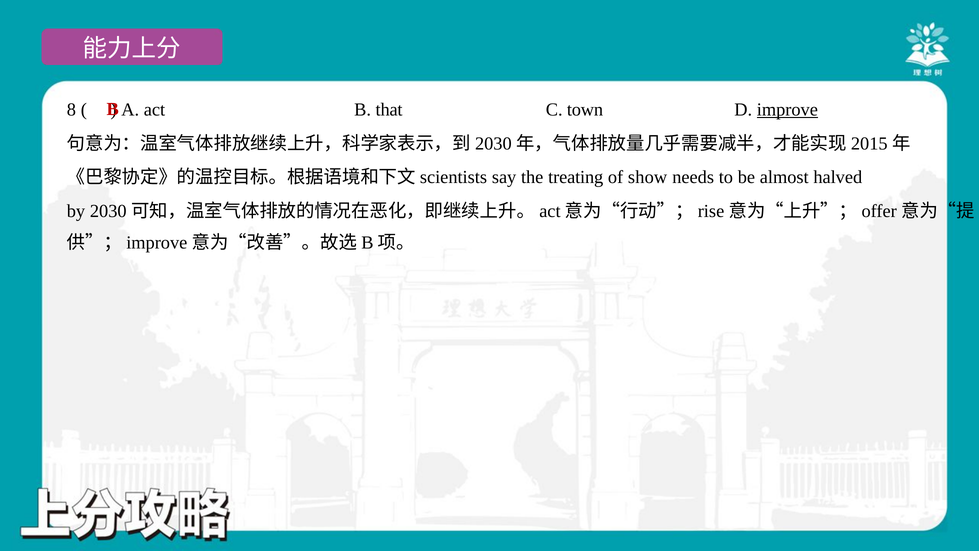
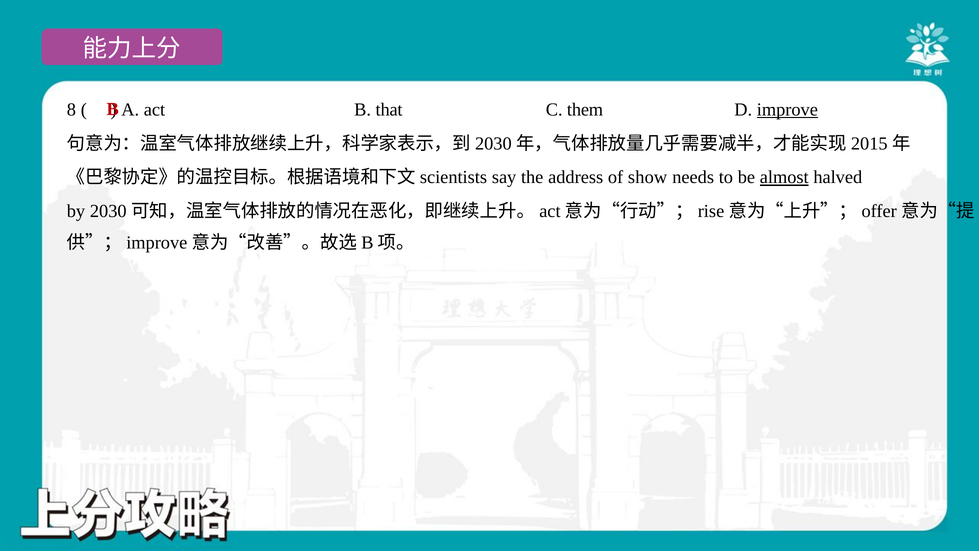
town: town -> them
treating: treating -> address
almost underline: none -> present
